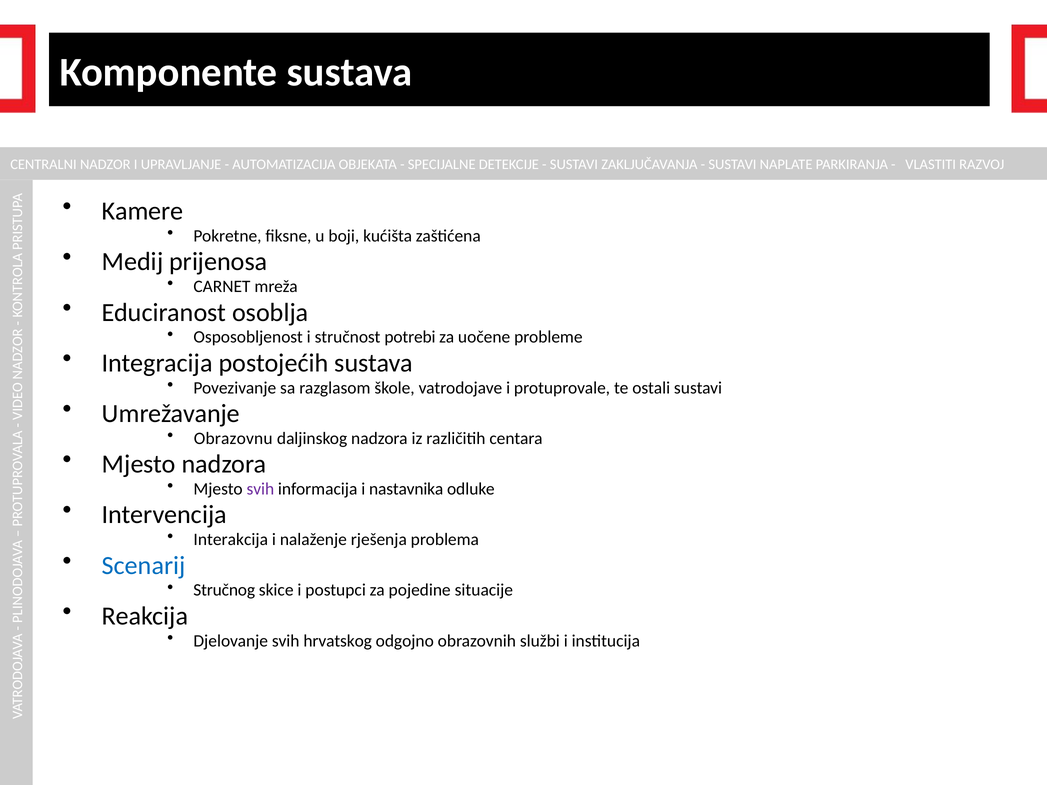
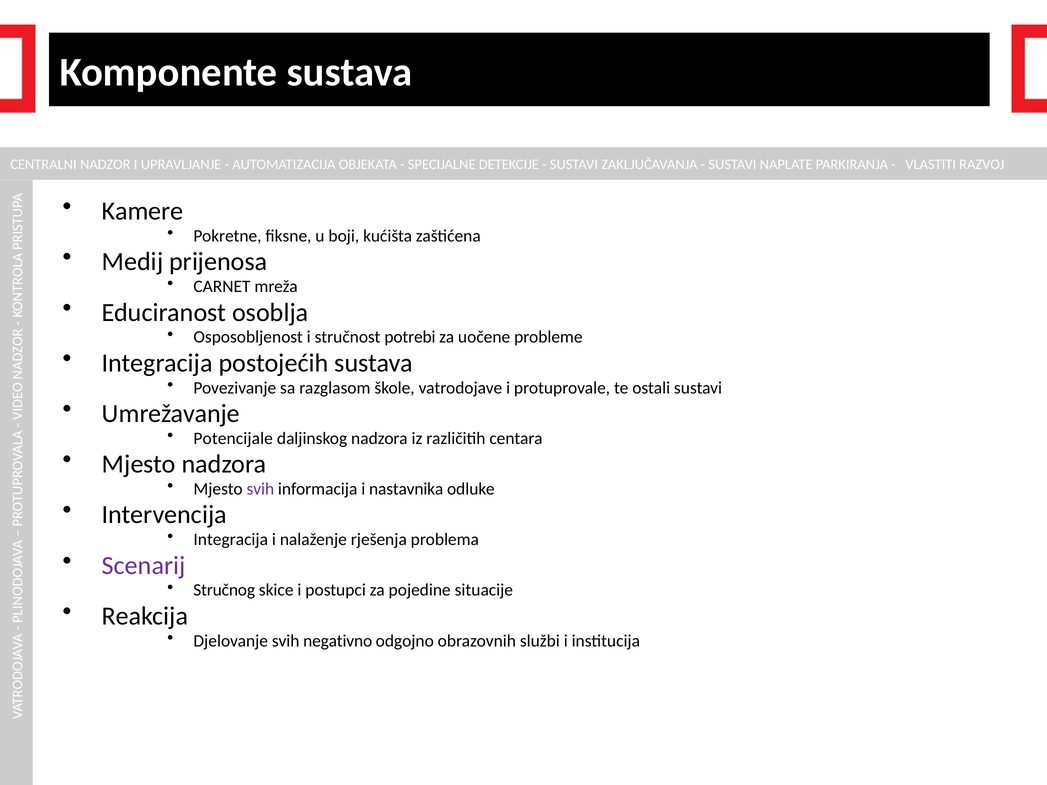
Obrazovnu: Obrazovnu -> Potencijale
Interakcija at (231, 540): Interakcija -> Integracija
Scenarij colour: blue -> purple
hrvatskog: hrvatskog -> negativno
